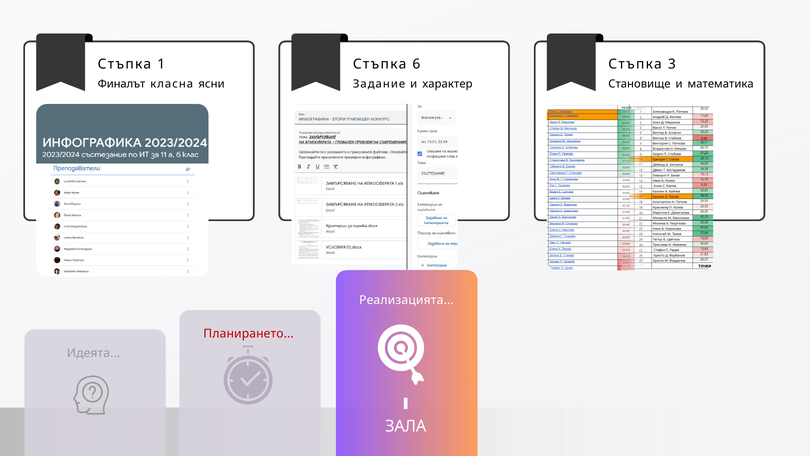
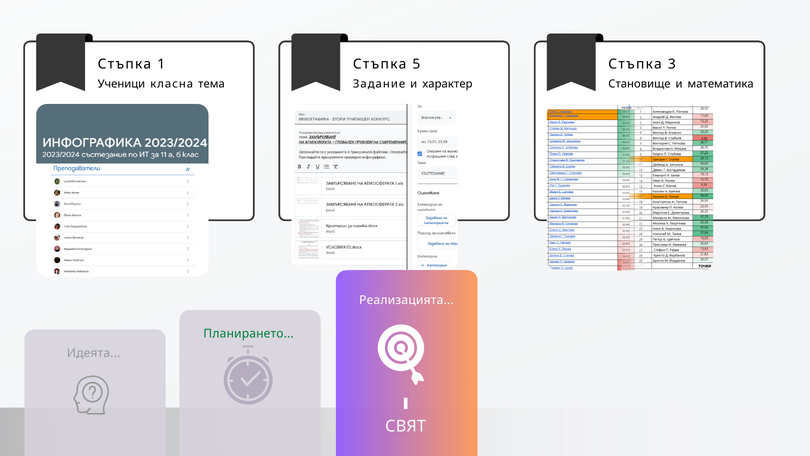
6: 6 -> 5
Финалът: Финалът -> Ученици
ясни: ясни -> тема
Планирането colour: red -> green
ЗАЛА: ЗАЛА -> СВЯТ
